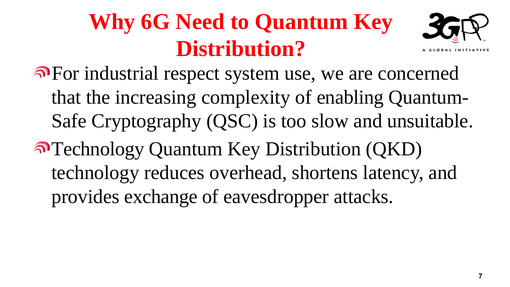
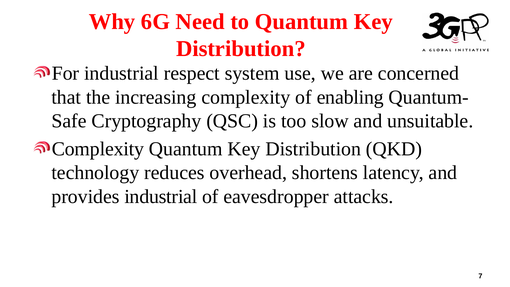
Technology at (98, 149): Technology -> Complexity
provides exchange: exchange -> industrial
